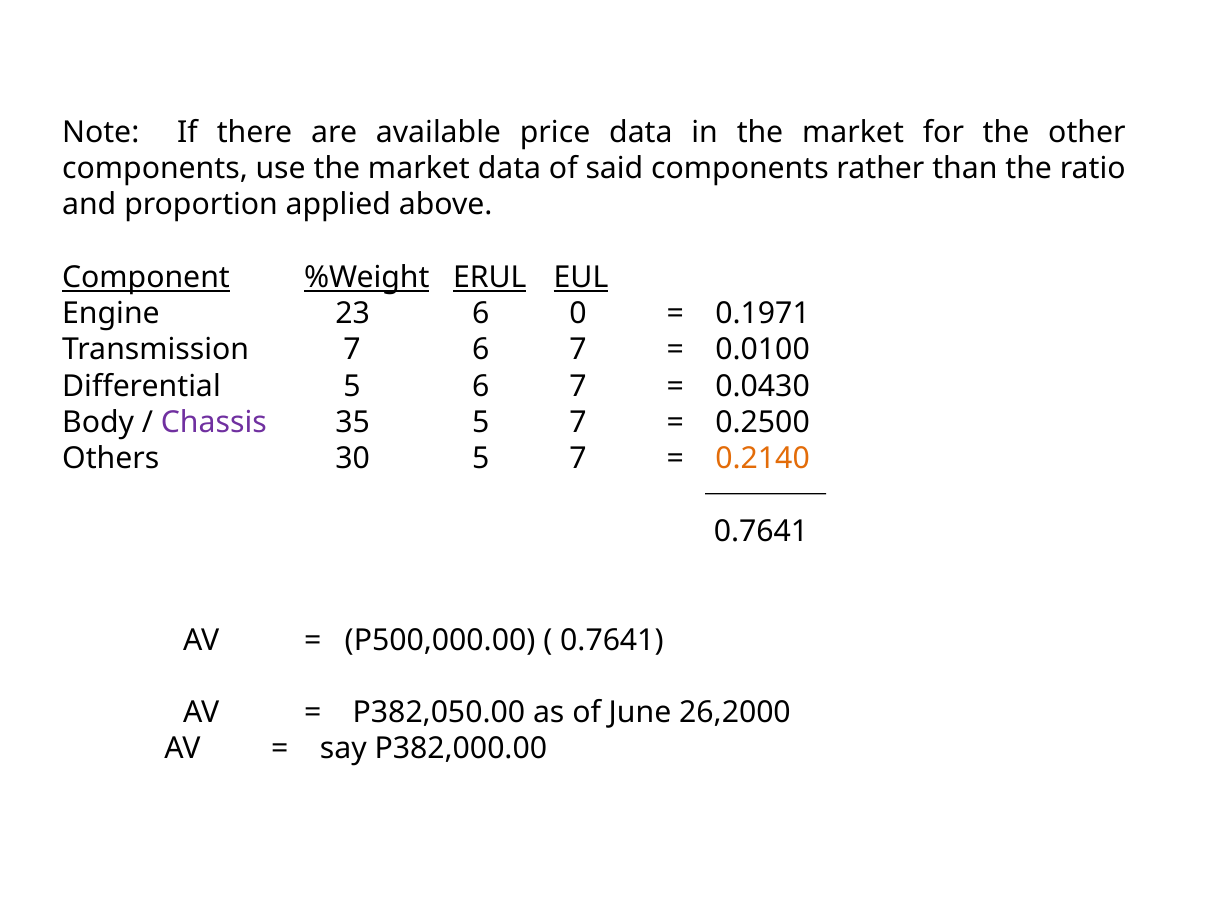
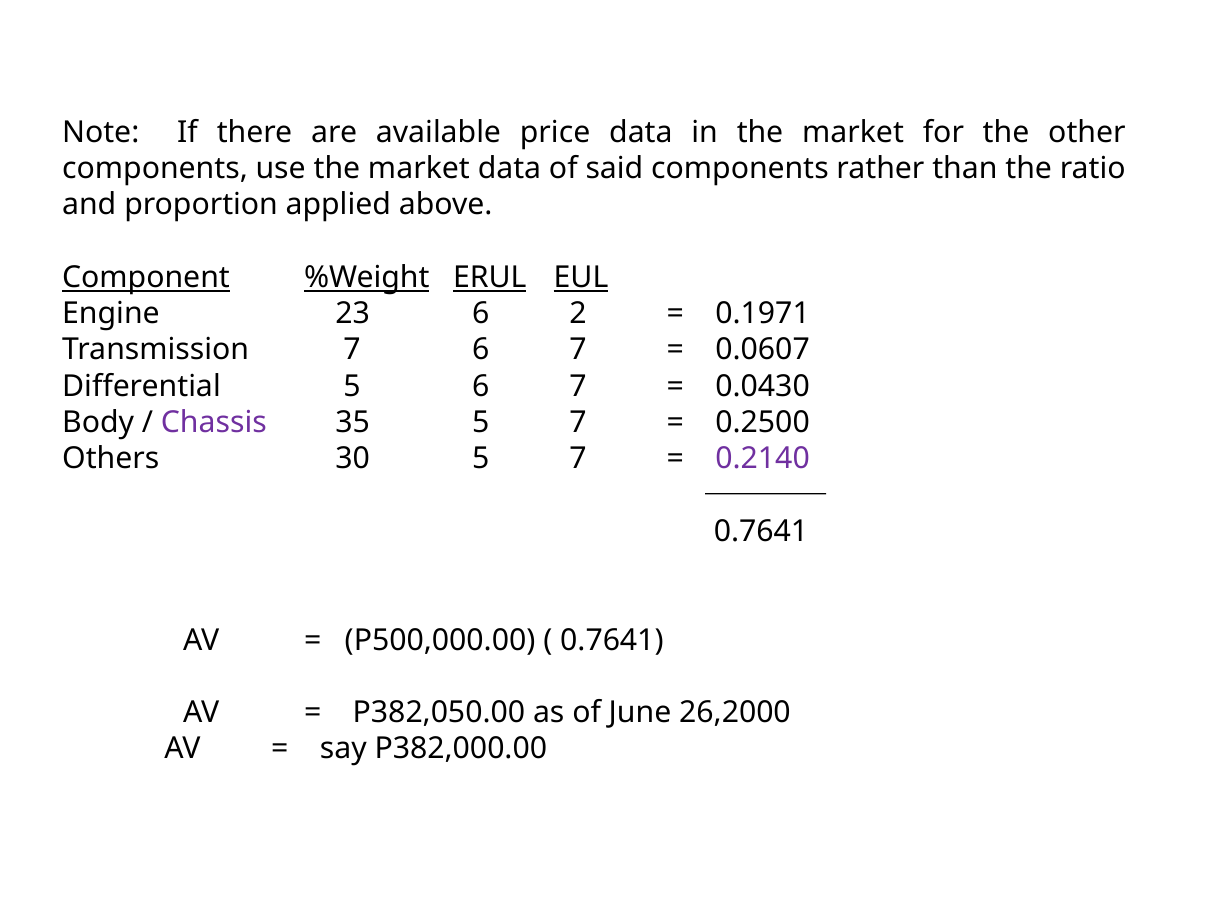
0: 0 -> 2
0.0100: 0.0100 -> 0.0607
0.2140 colour: orange -> purple
